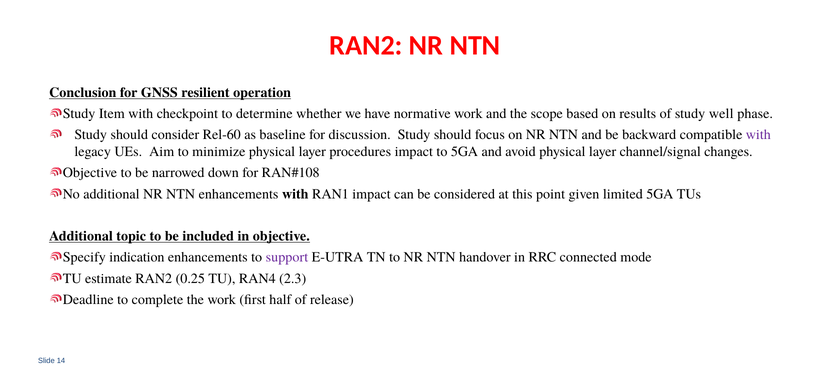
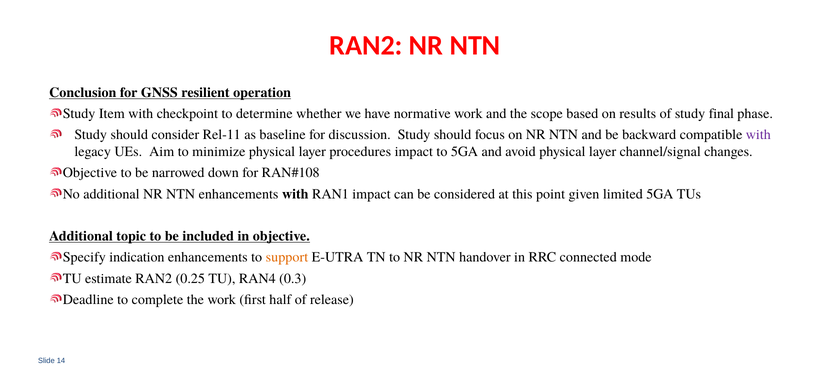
well: well -> final
Rel-60: Rel-60 -> Rel-11
support colour: purple -> orange
2.3: 2.3 -> 0.3
